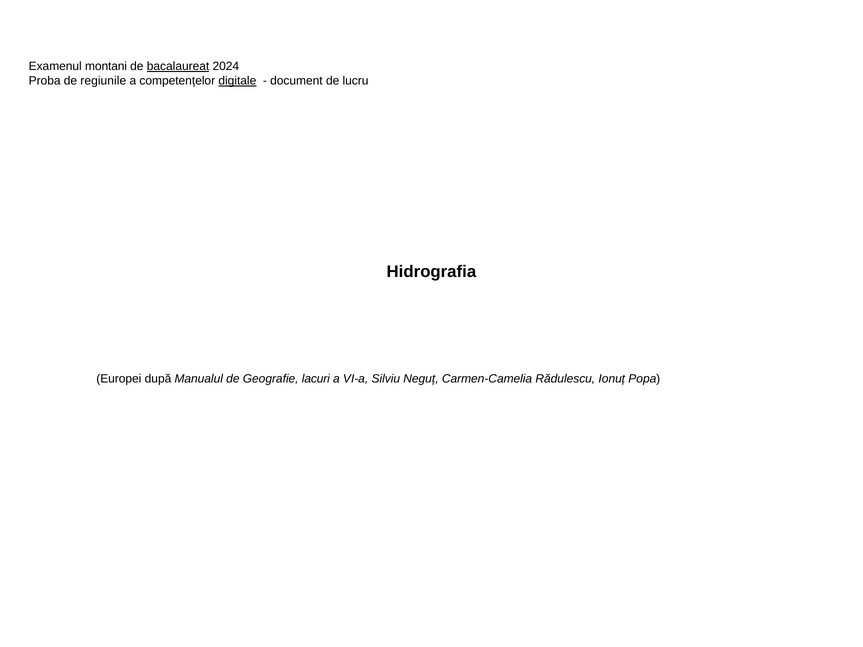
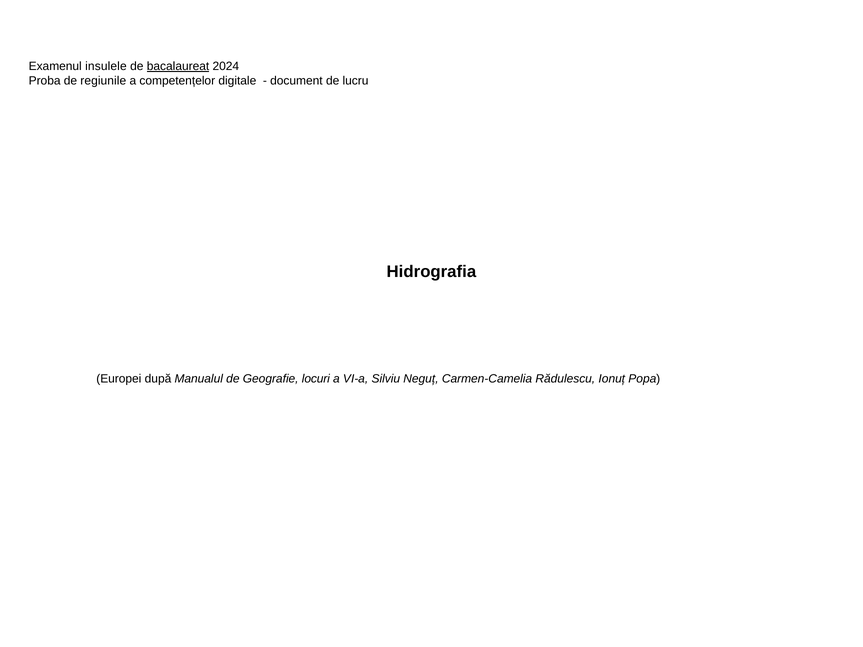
montani: montani -> insulele
digitale underline: present -> none
lacuri: lacuri -> locuri
